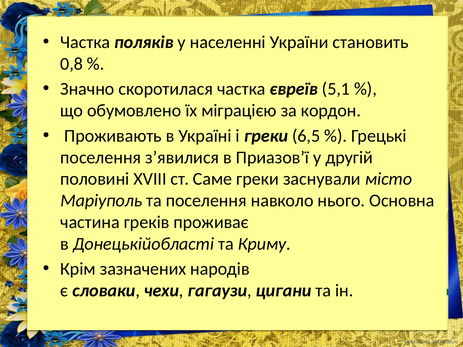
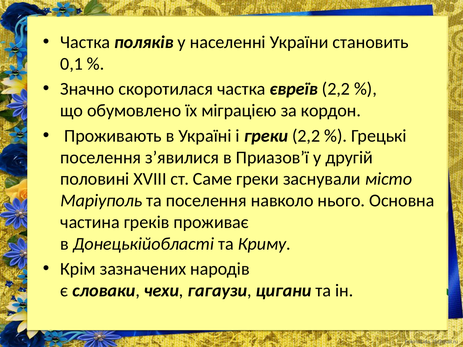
0,8: 0,8 -> 0,1
євреїв 5,1: 5,1 -> 2,2
греки 6,5: 6,5 -> 2,2
